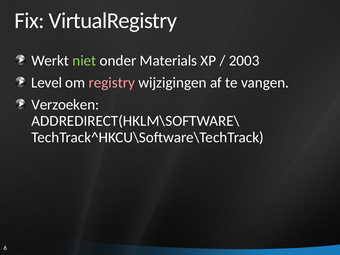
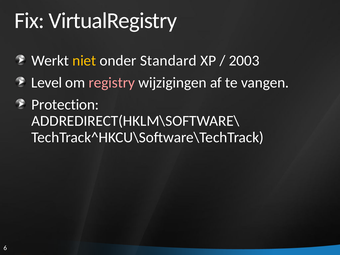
niet colour: light green -> yellow
Materials: Materials -> Standard
Verzoeken: Verzoeken -> Protection
